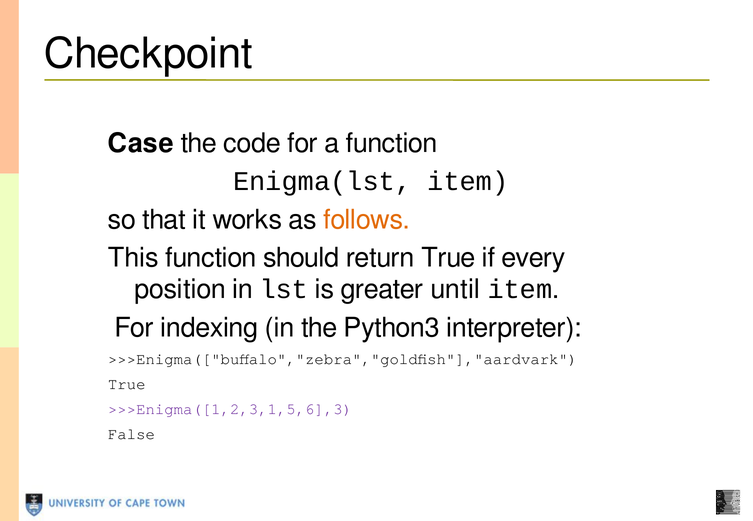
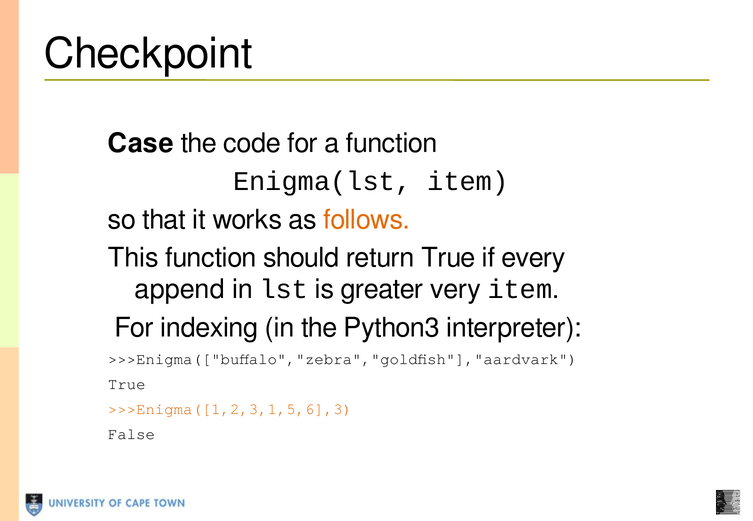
position: position -> append
until: until -> very
>>>Enigma([1,2,3,1,5,6],3 colour: purple -> orange
